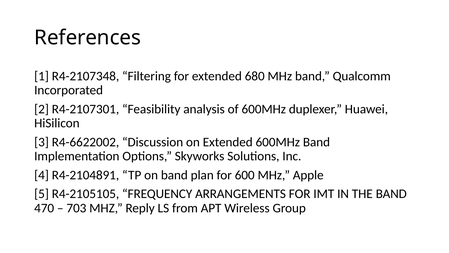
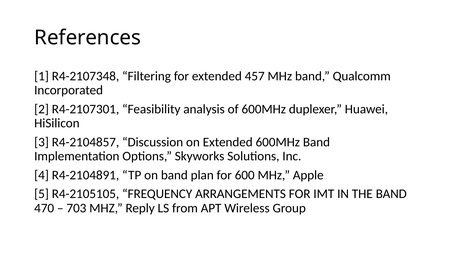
680: 680 -> 457
R4-6622002: R4-6622002 -> R4-2104857
